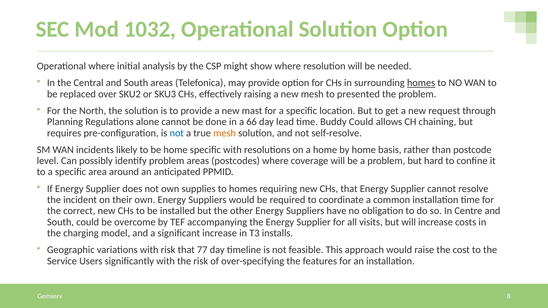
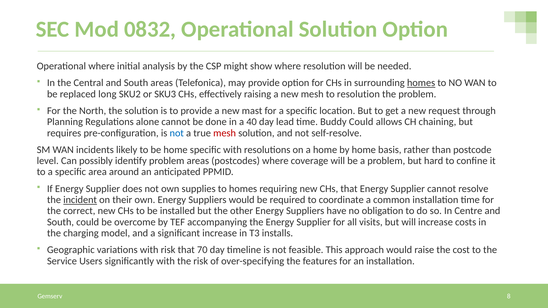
1032: 1032 -> 0832
over: over -> long
to presented: presented -> resolution
66: 66 -> 40
mesh at (225, 133) colour: orange -> red
incident underline: none -> present
77: 77 -> 70
